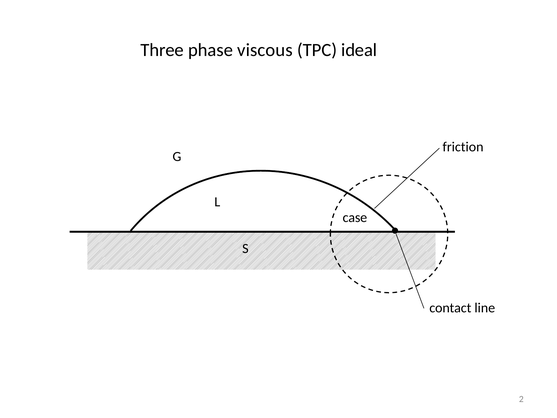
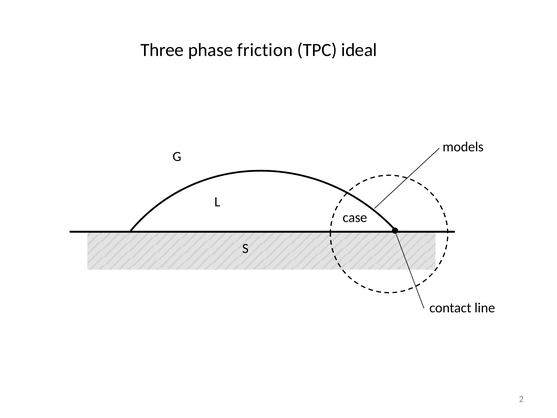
viscous: viscous -> friction
friction: friction -> models
